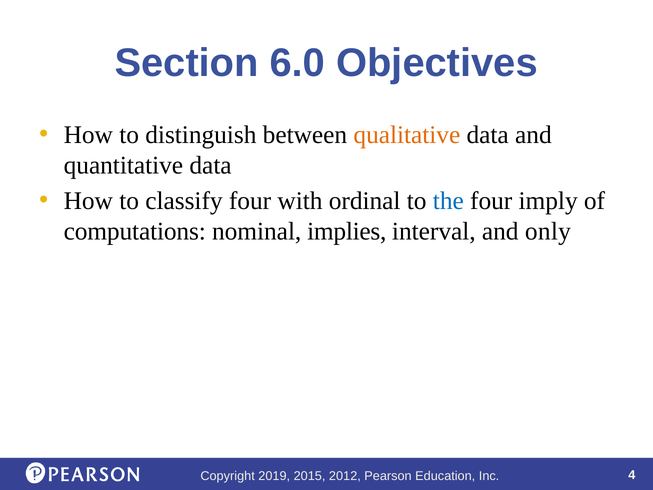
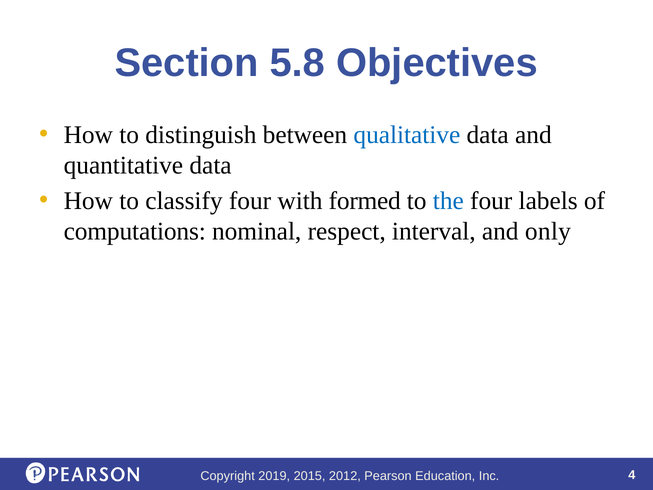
6.0: 6.0 -> 5.8
qualitative colour: orange -> blue
ordinal: ordinal -> formed
imply: imply -> labels
implies: implies -> respect
